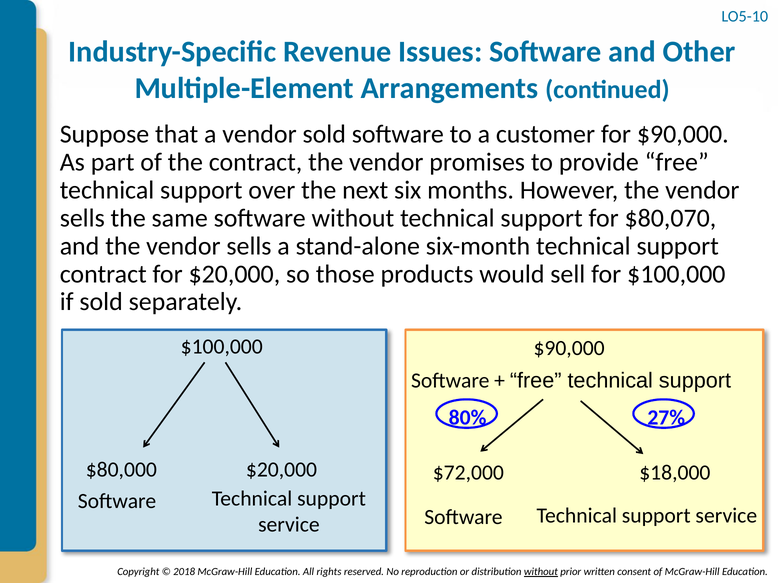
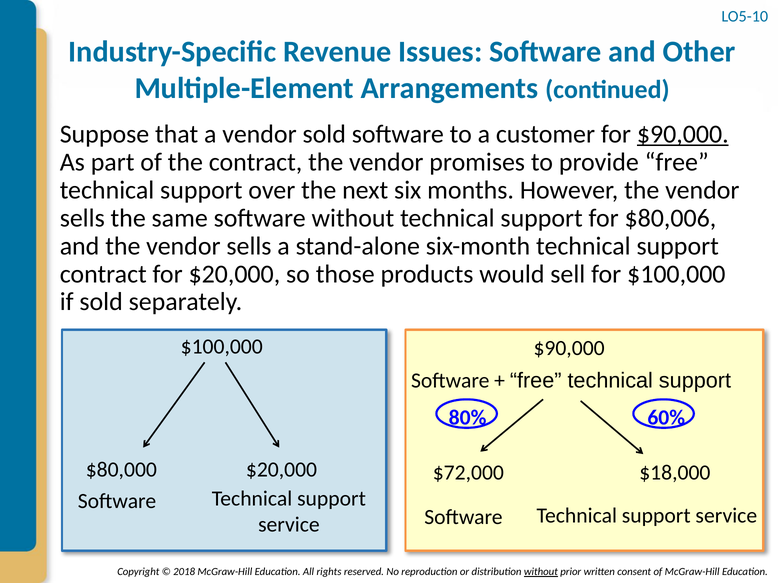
$90,000 at (683, 134) underline: none -> present
$80,070: $80,070 -> $80,006
27%: 27% -> 60%
